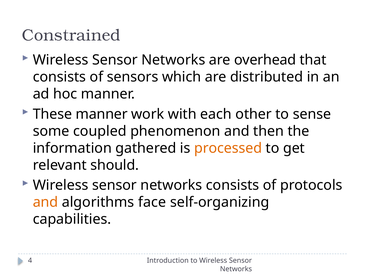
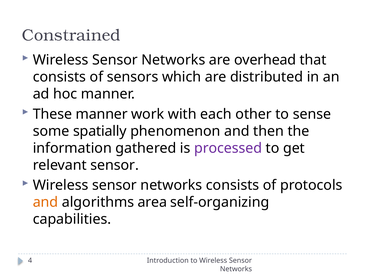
coupled: coupled -> spatially
processed colour: orange -> purple
relevant should: should -> sensor
face: face -> area
